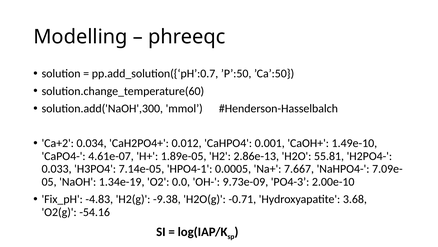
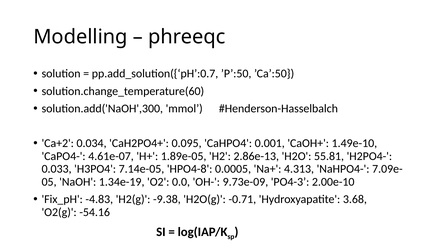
0.012: 0.012 -> 0.095
HPO4-1: HPO4-1 -> HPO4-8
7.667: 7.667 -> 4.313
